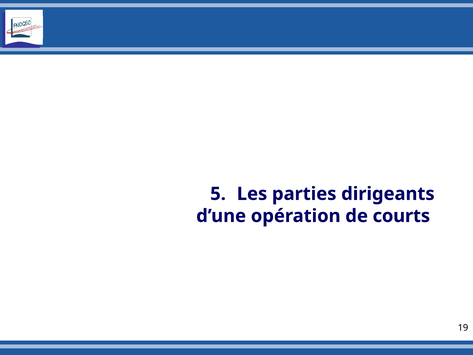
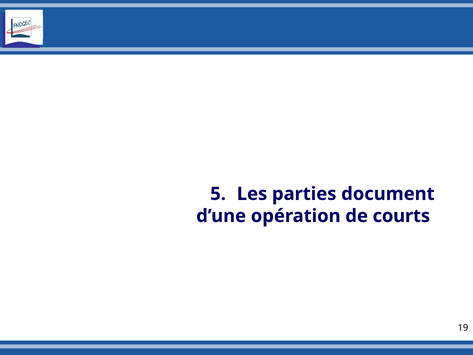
dirigeants: dirigeants -> document
